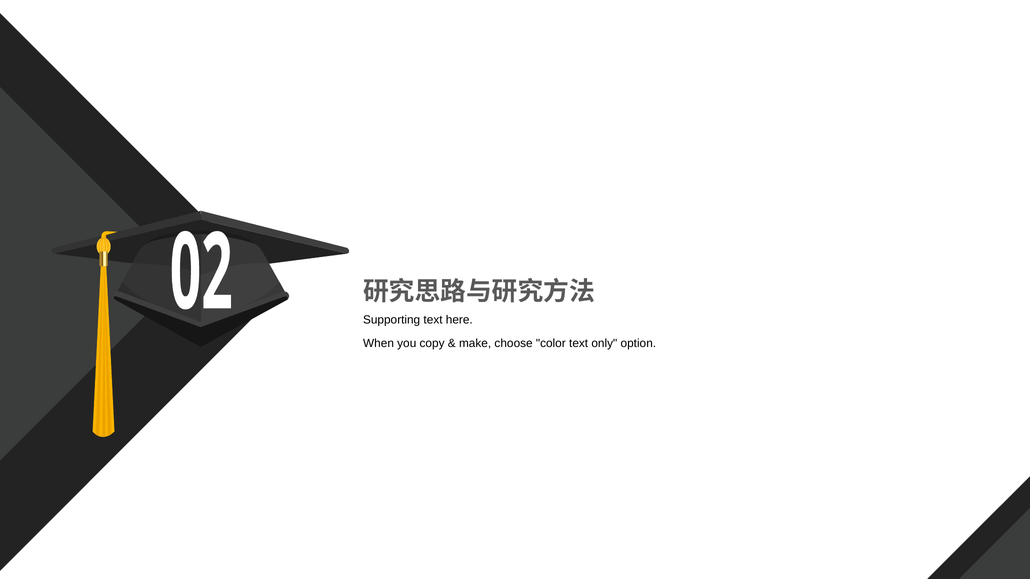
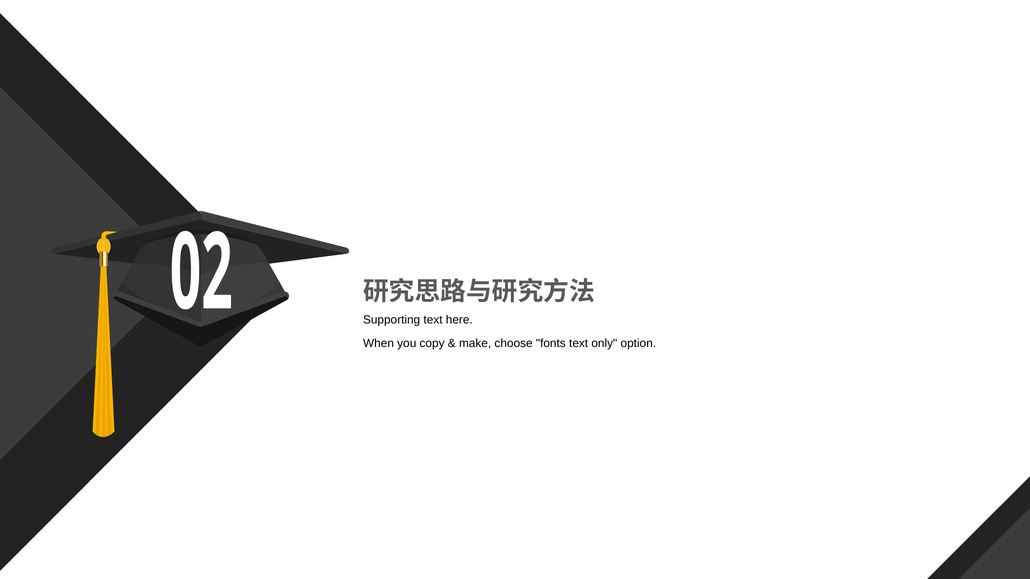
color: color -> fonts
